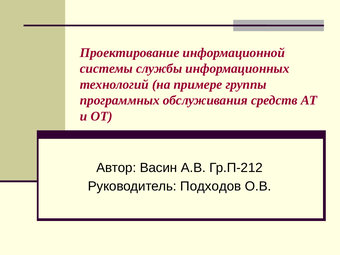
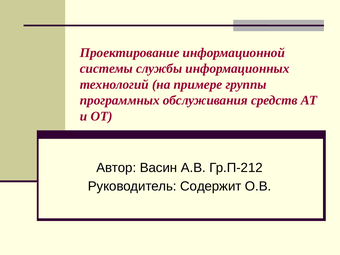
Подходов: Подходов -> Содержит
